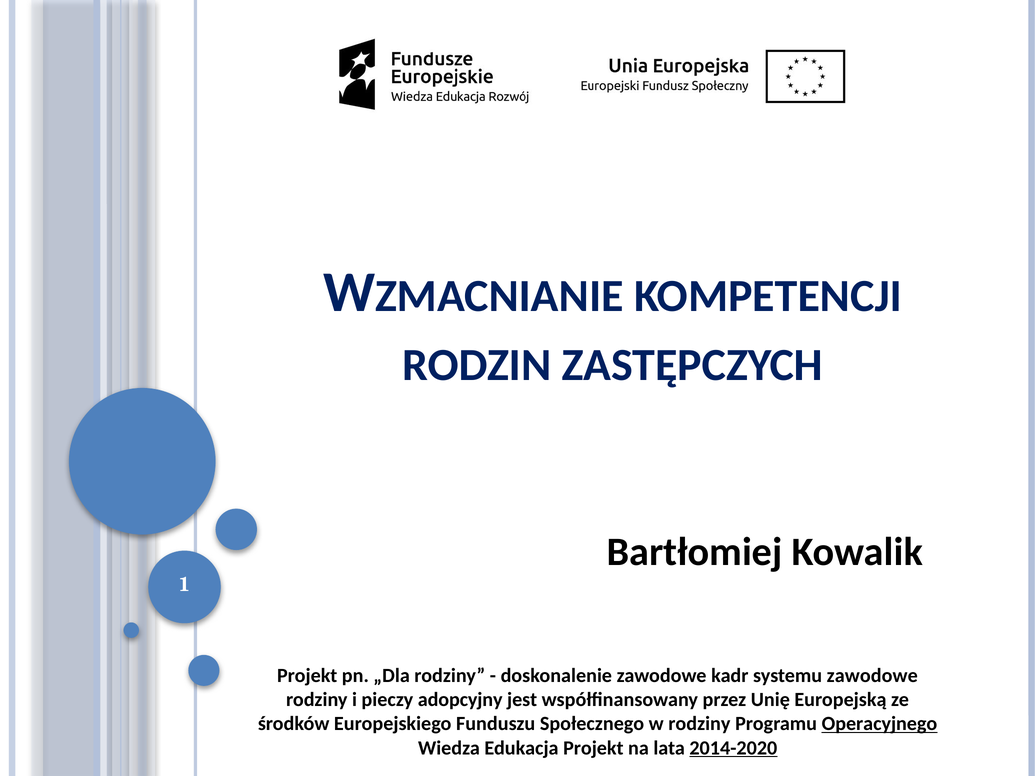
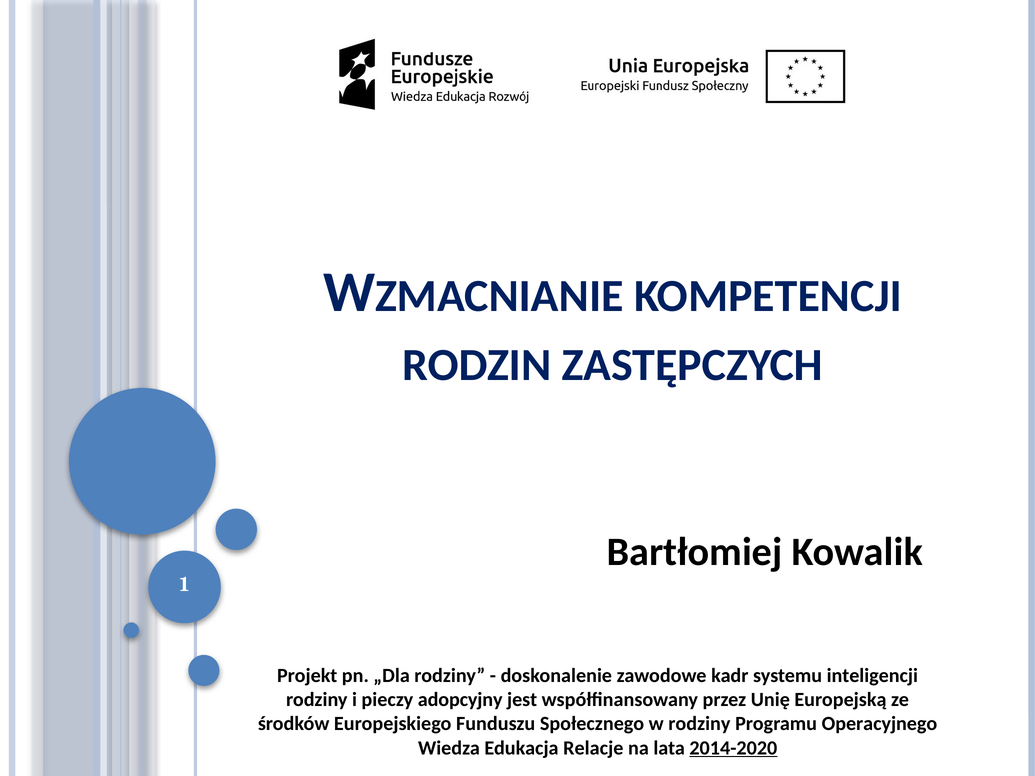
systemu zawodowe: zawodowe -> inteligencji
Operacyjnego underline: present -> none
Edukacja Projekt: Projekt -> Relacje
